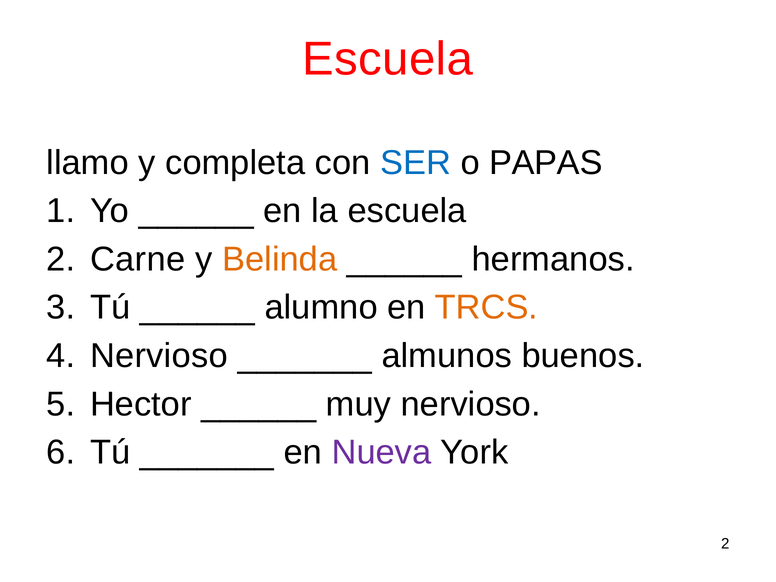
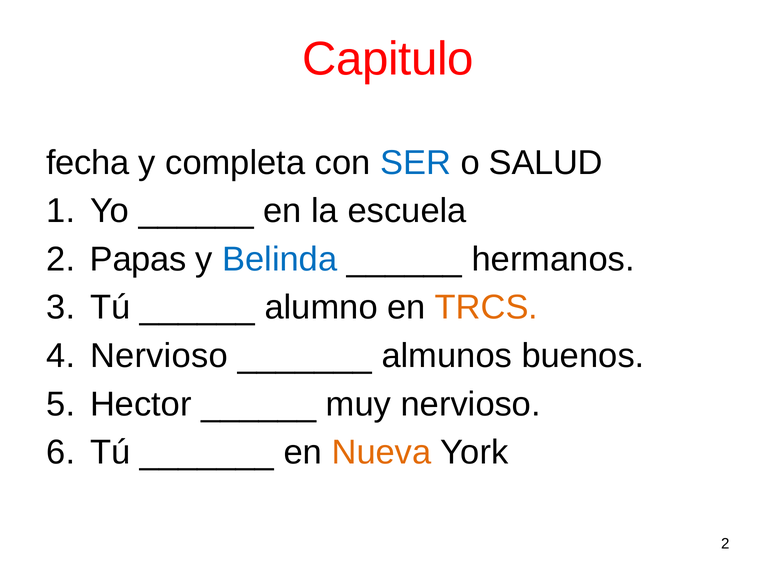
Escuela at (388, 59): Escuela -> Capitulo
llamo: llamo -> fecha
PAPAS: PAPAS -> SALUD
Carne: Carne -> Papas
Belinda colour: orange -> blue
Nueva colour: purple -> orange
